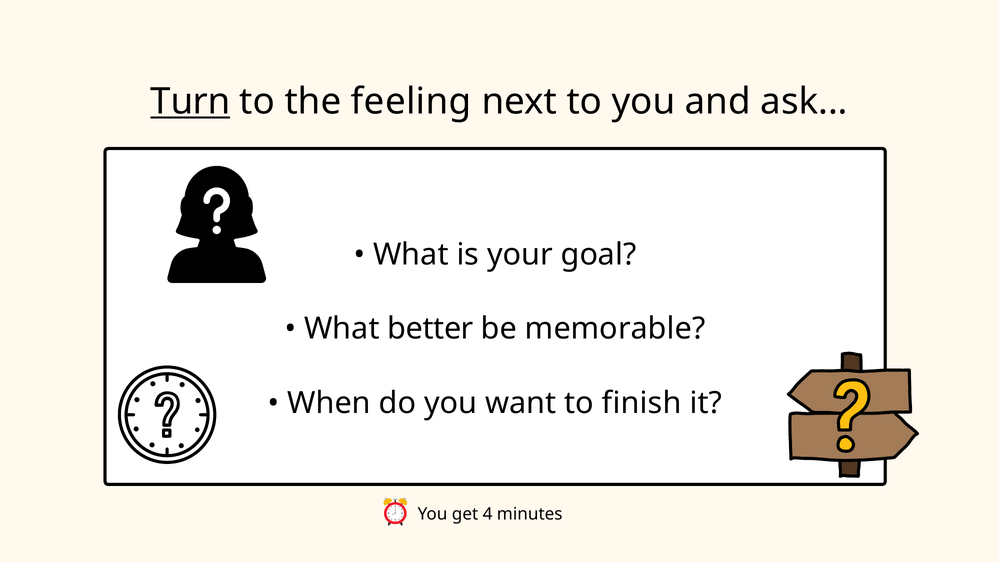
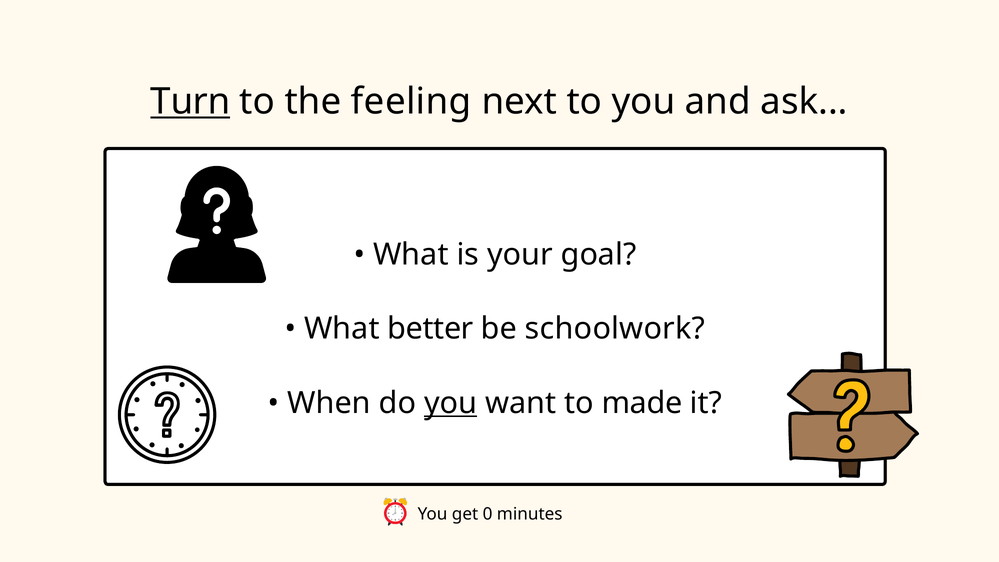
memorable: memorable -> schoolwork
you at (451, 403) underline: none -> present
finish: finish -> made
4: 4 -> 0
